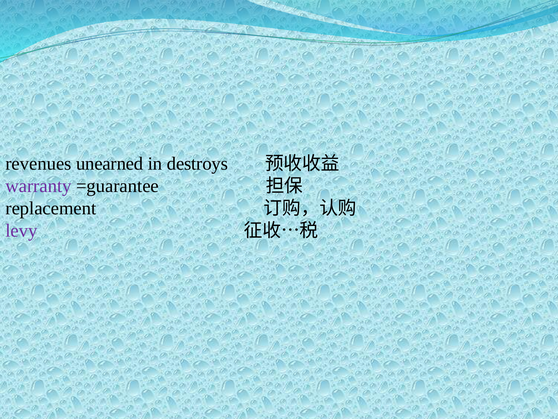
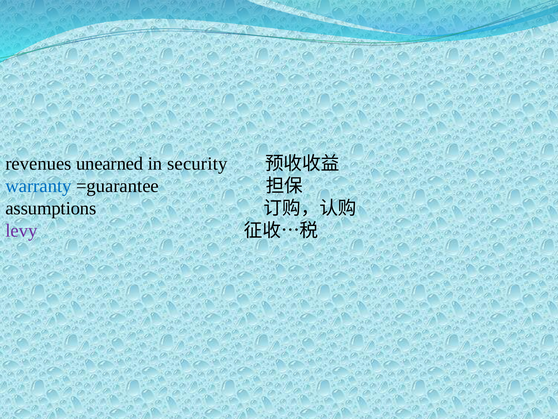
destroys: destroys -> security
warranty colour: purple -> blue
replacement: replacement -> assumptions
